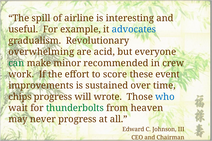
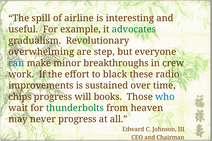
advocates colour: blue -> green
acid: acid -> step
can colour: green -> blue
recommended: recommended -> breakthroughs
score: score -> black
event: event -> radio
wrote: wrote -> books
